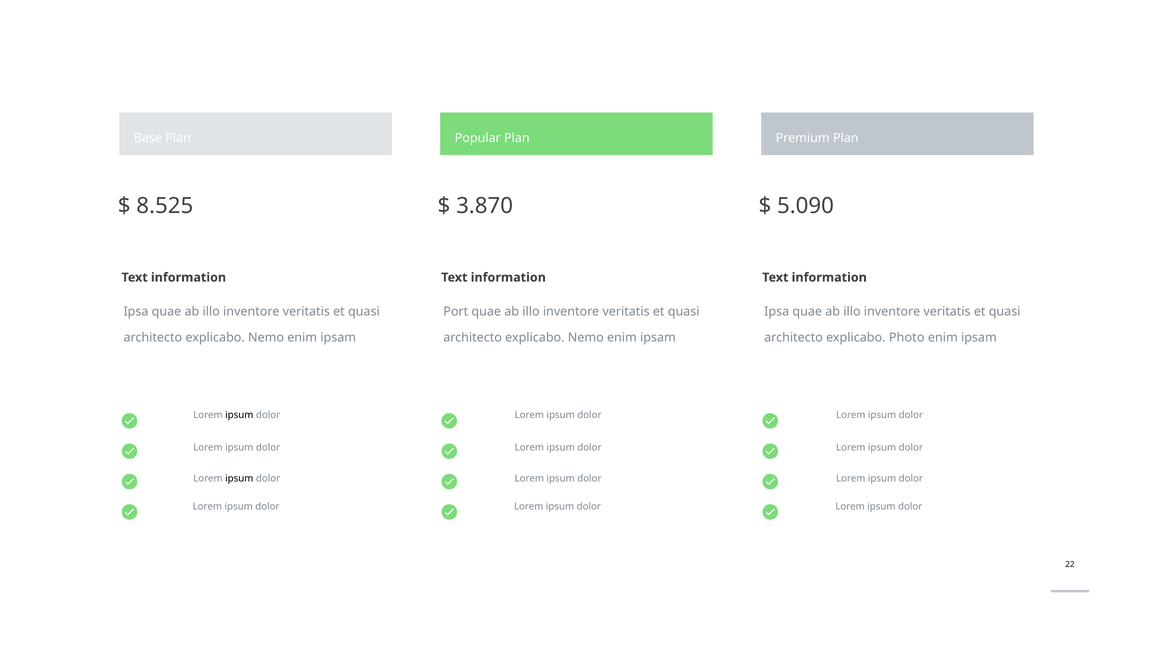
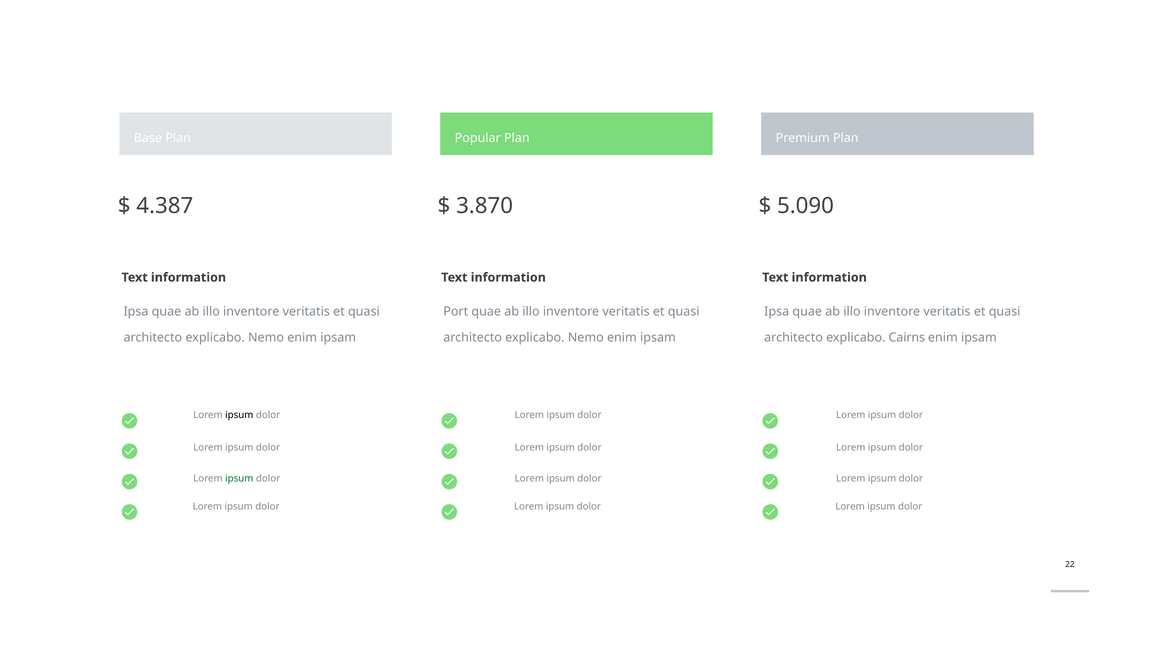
8.525: 8.525 -> 4.387
Photo: Photo -> Cairns
ipsum at (239, 479) colour: black -> green
